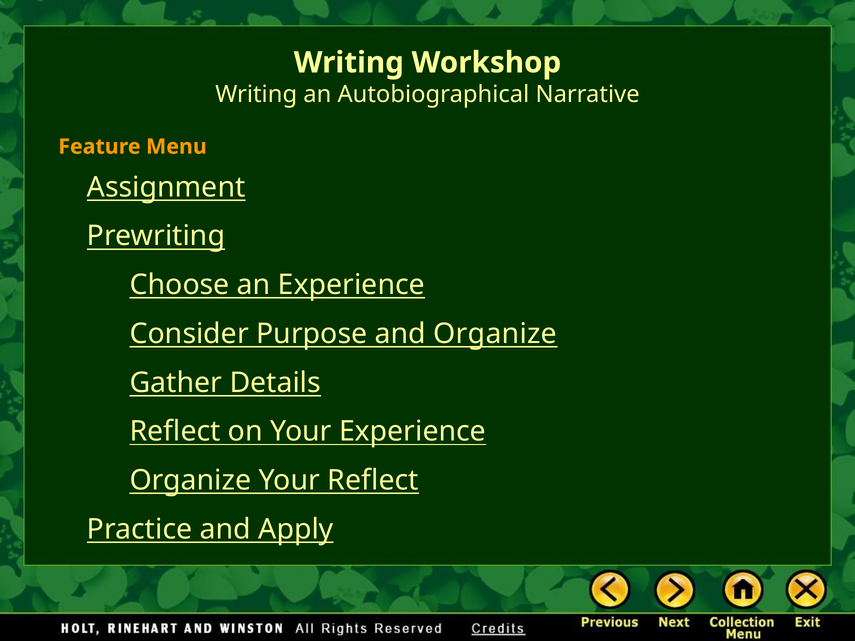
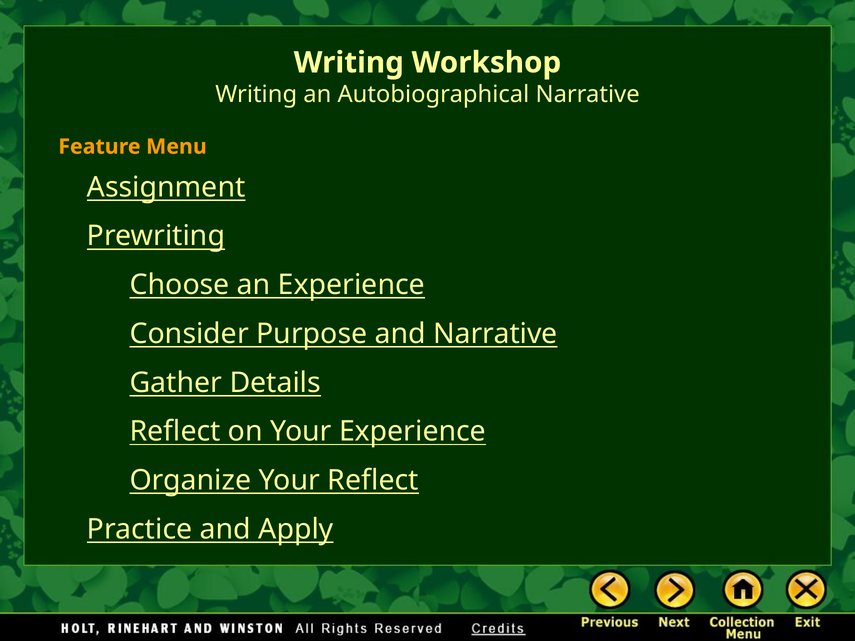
and Organize: Organize -> Narrative
